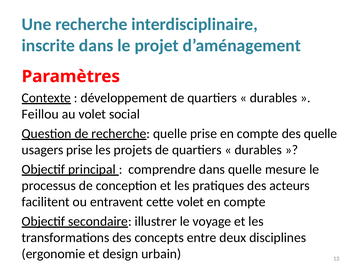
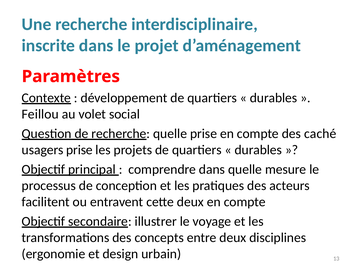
des quelle: quelle -> caché
cette volet: volet -> deux
